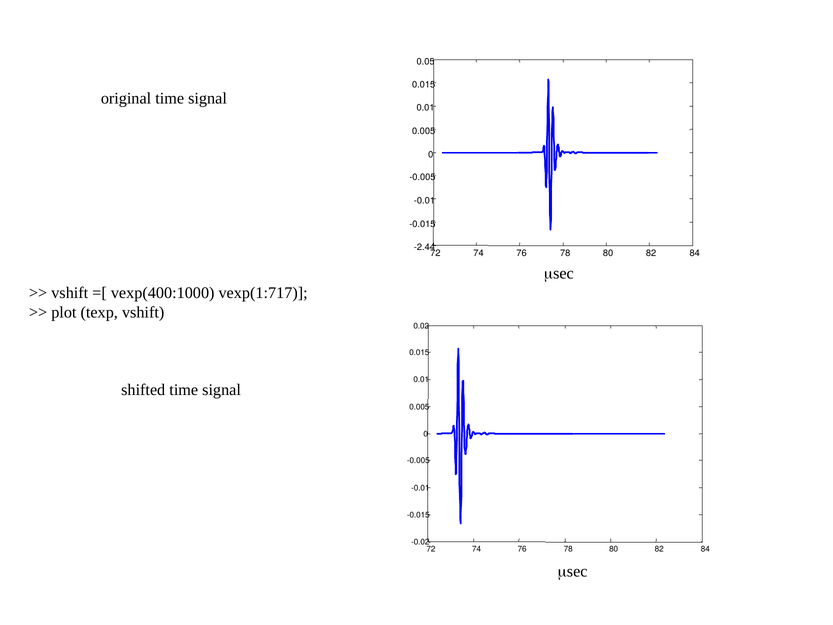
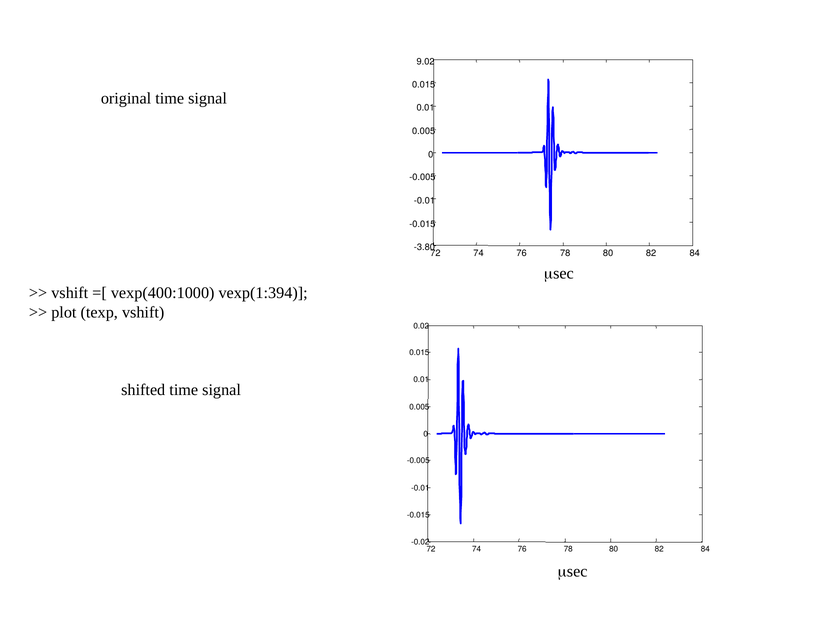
0.05: 0.05 -> 9.02
-2.44: -2.44 -> -3.80
vexp(1:717: vexp(1:717 -> vexp(1:394
